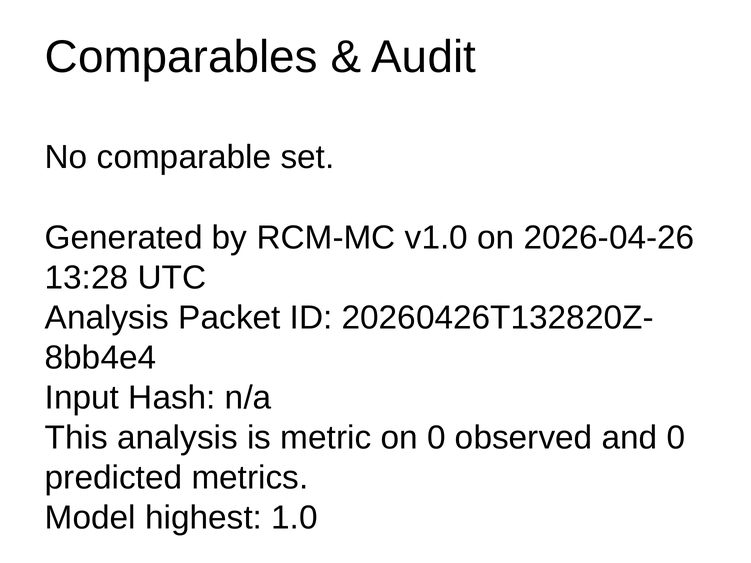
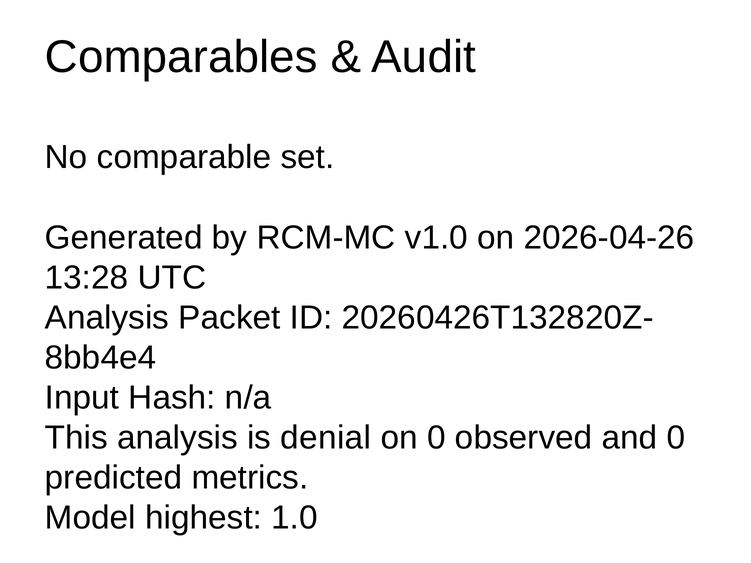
metric: metric -> denial
